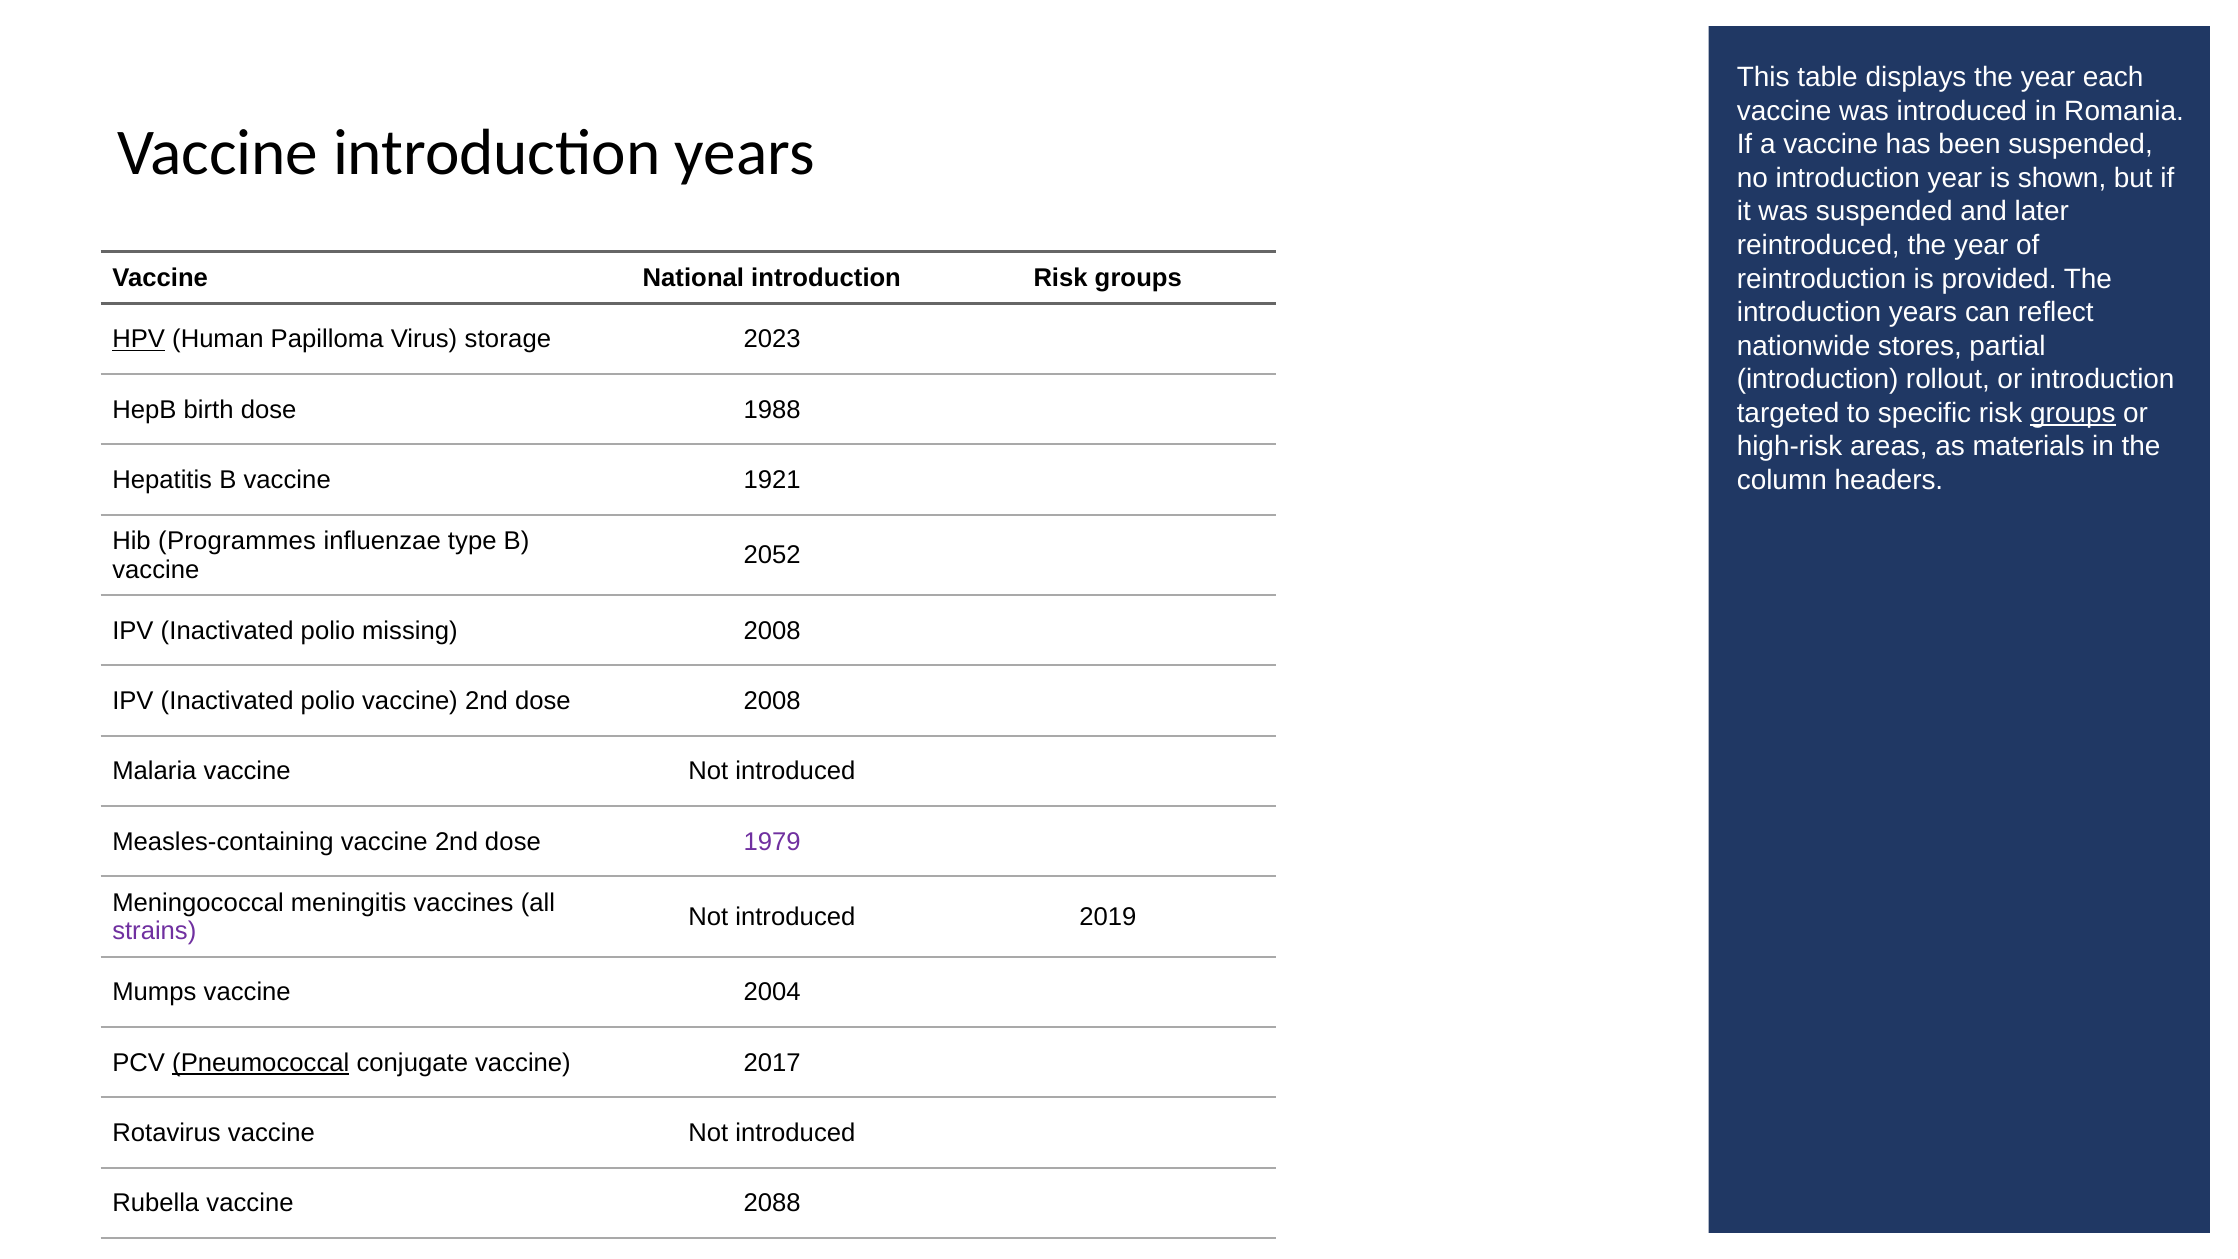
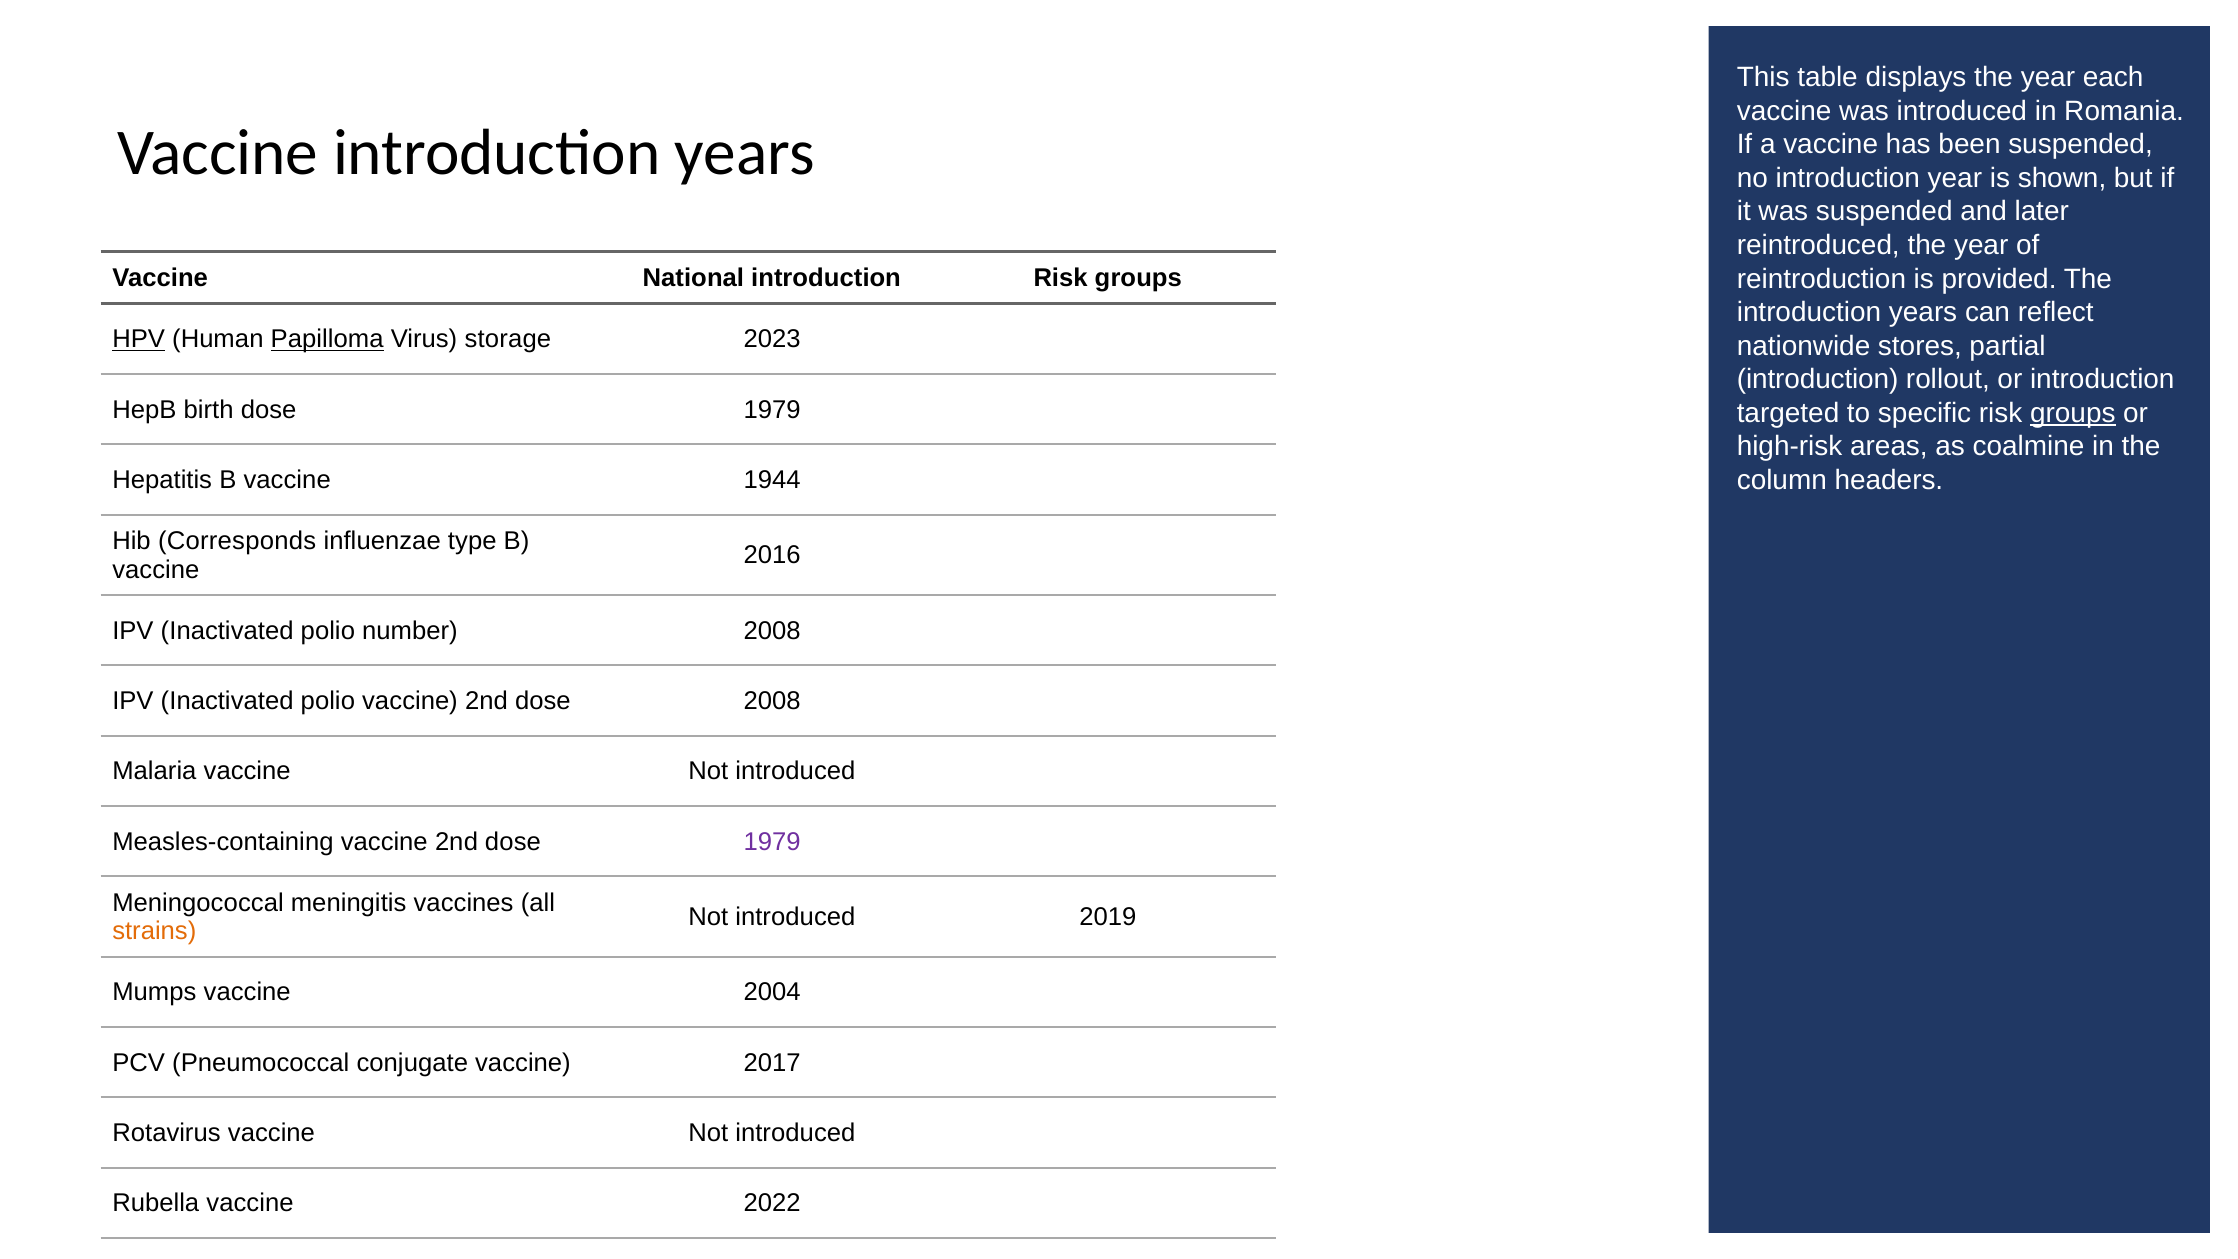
Papilloma underline: none -> present
birth dose 1988: 1988 -> 1979
materials: materials -> coalmine
1921: 1921 -> 1944
Programmes: Programmes -> Corresponds
2052: 2052 -> 2016
missing: missing -> number
strains colour: purple -> orange
Pneumococcal underline: present -> none
2088: 2088 -> 2022
